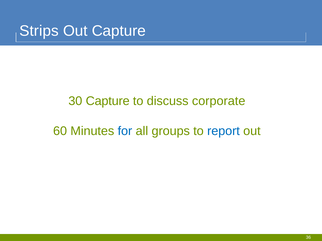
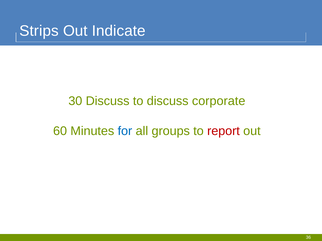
Out Capture: Capture -> Indicate
30 Capture: Capture -> Discuss
report colour: blue -> red
